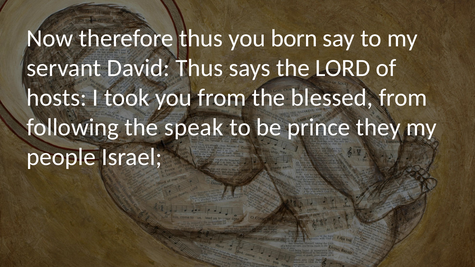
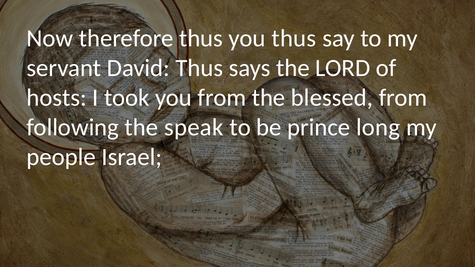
you born: born -> thus
they: they -> long
